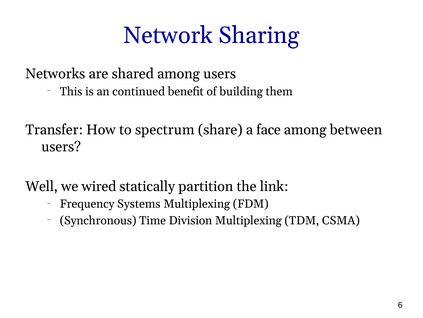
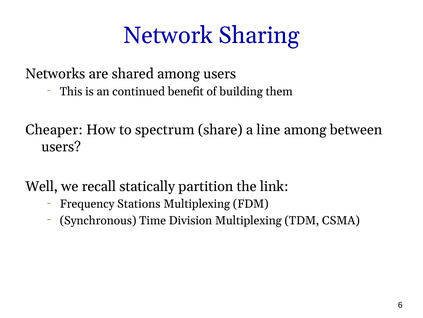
Transfer: Transfer -> Cheaper
face: face -> line
wired: wired -> recall
Systems: Systems -> Stations
